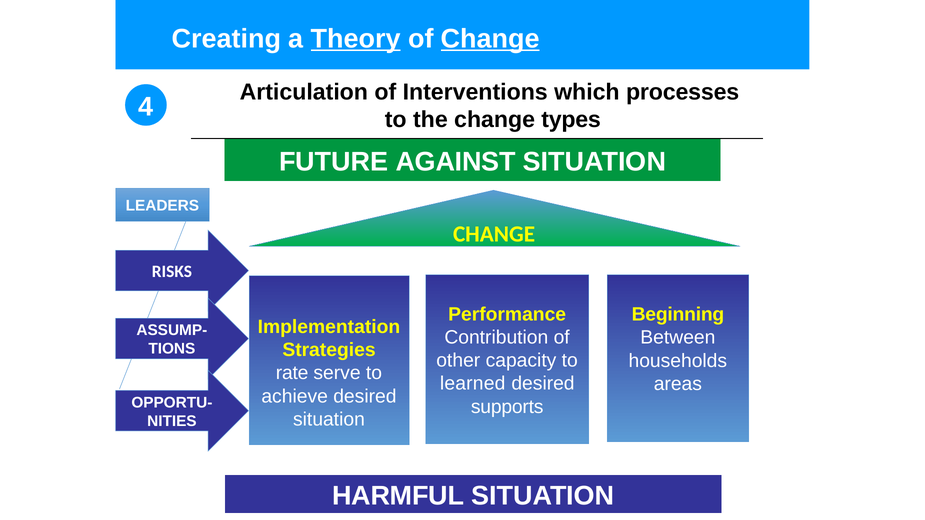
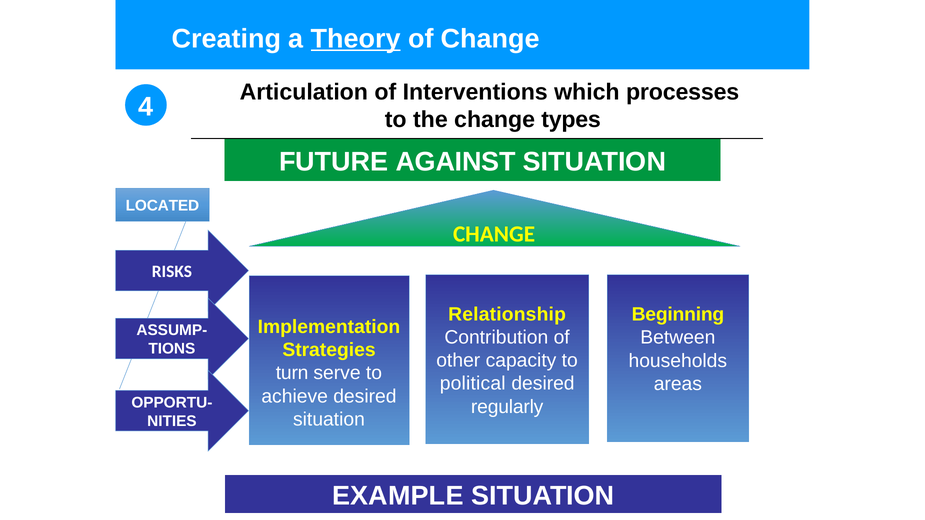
Change at (490, 39) underline: present -> none
LEADERS: LEADERS -> LOCATED
Performance: Performance -> Relationship
rate: rate -> turn
learned: learned -> political
supports: supports -> regularly
HARMFUL: HARMFUL -> EXAMPLE
